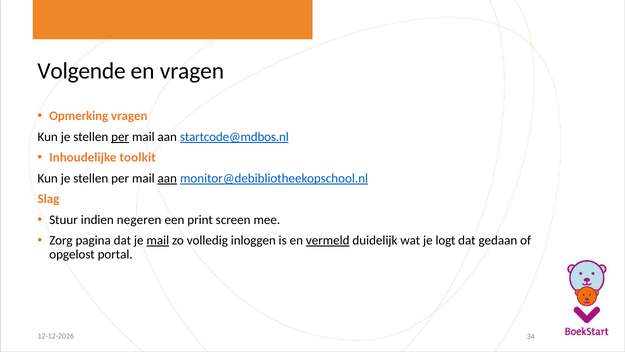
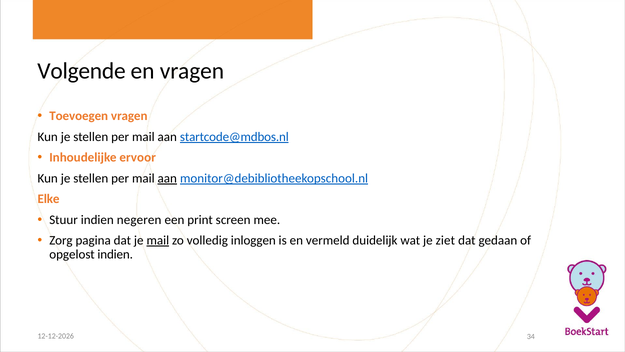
Opmerking: Opmerking -> Toevoegen
per at (120, 137) underline: present -> none
toolkit: toolkit -> ervoor
Slag: Slag -> Elke
vermeld underline: present -> none
logt: logt -> ziet
opgelost portal: portal -> indien
